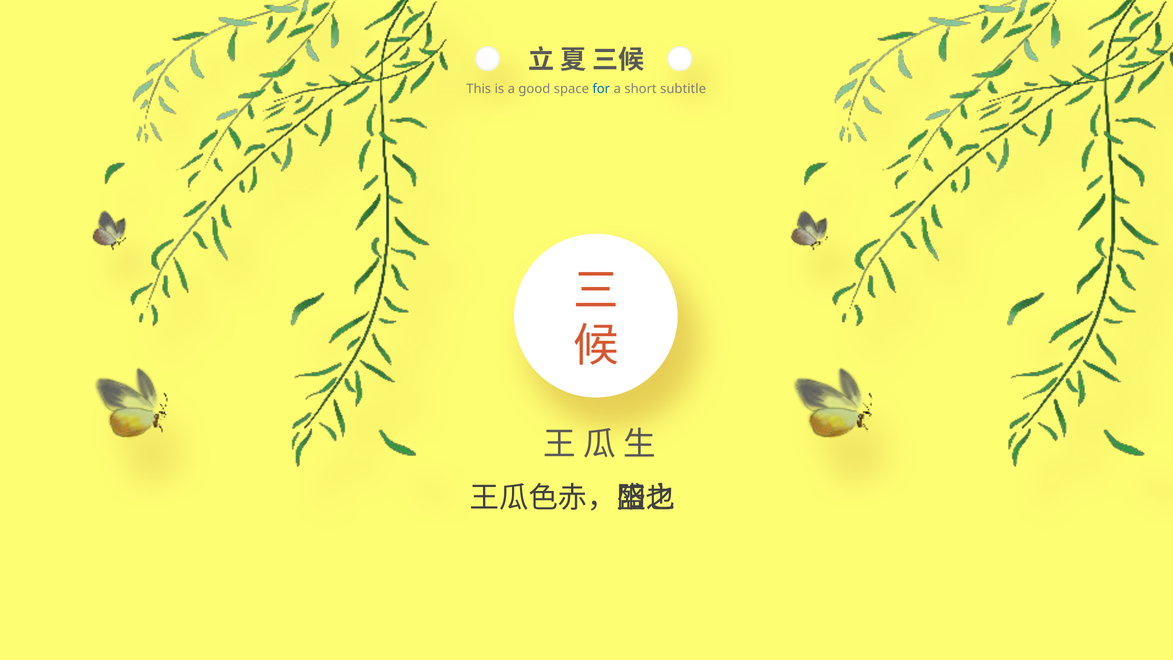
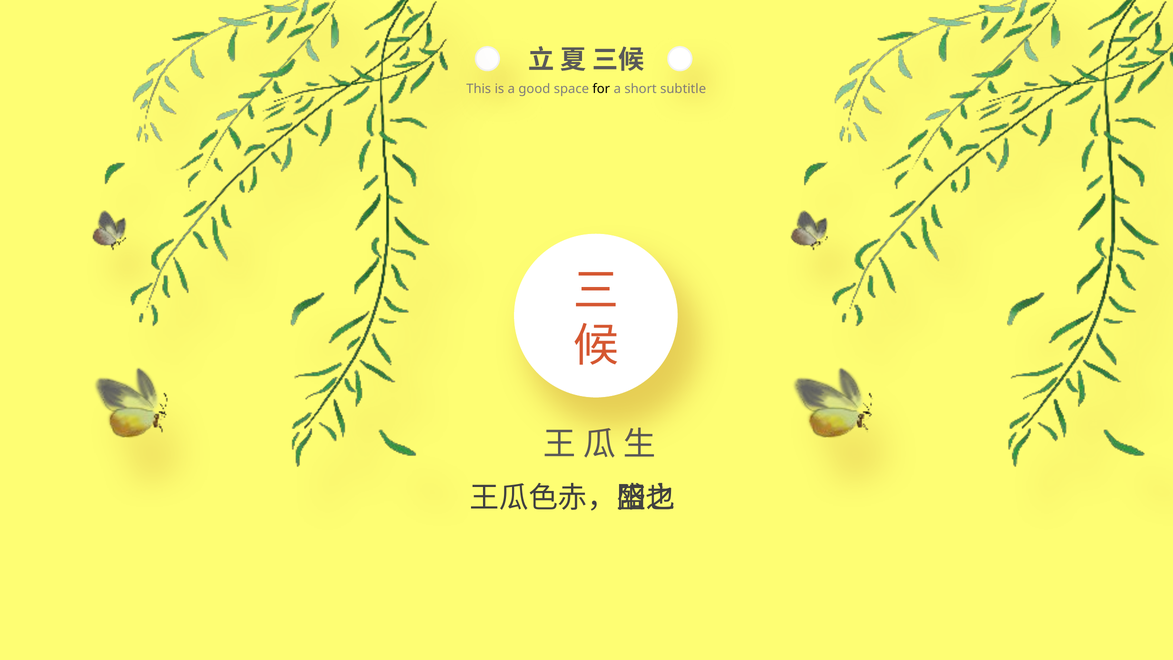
for colour: blue -> black
